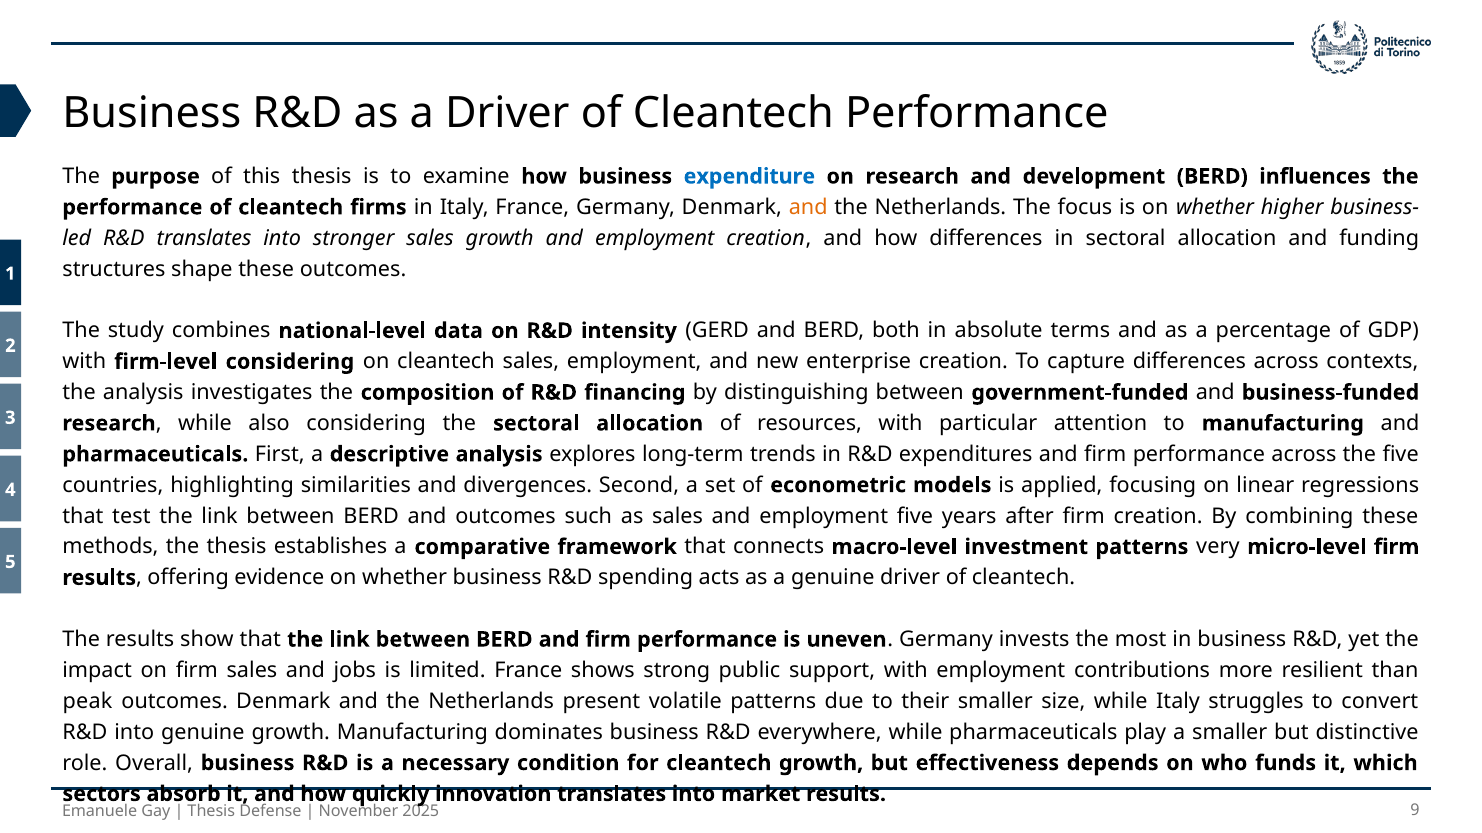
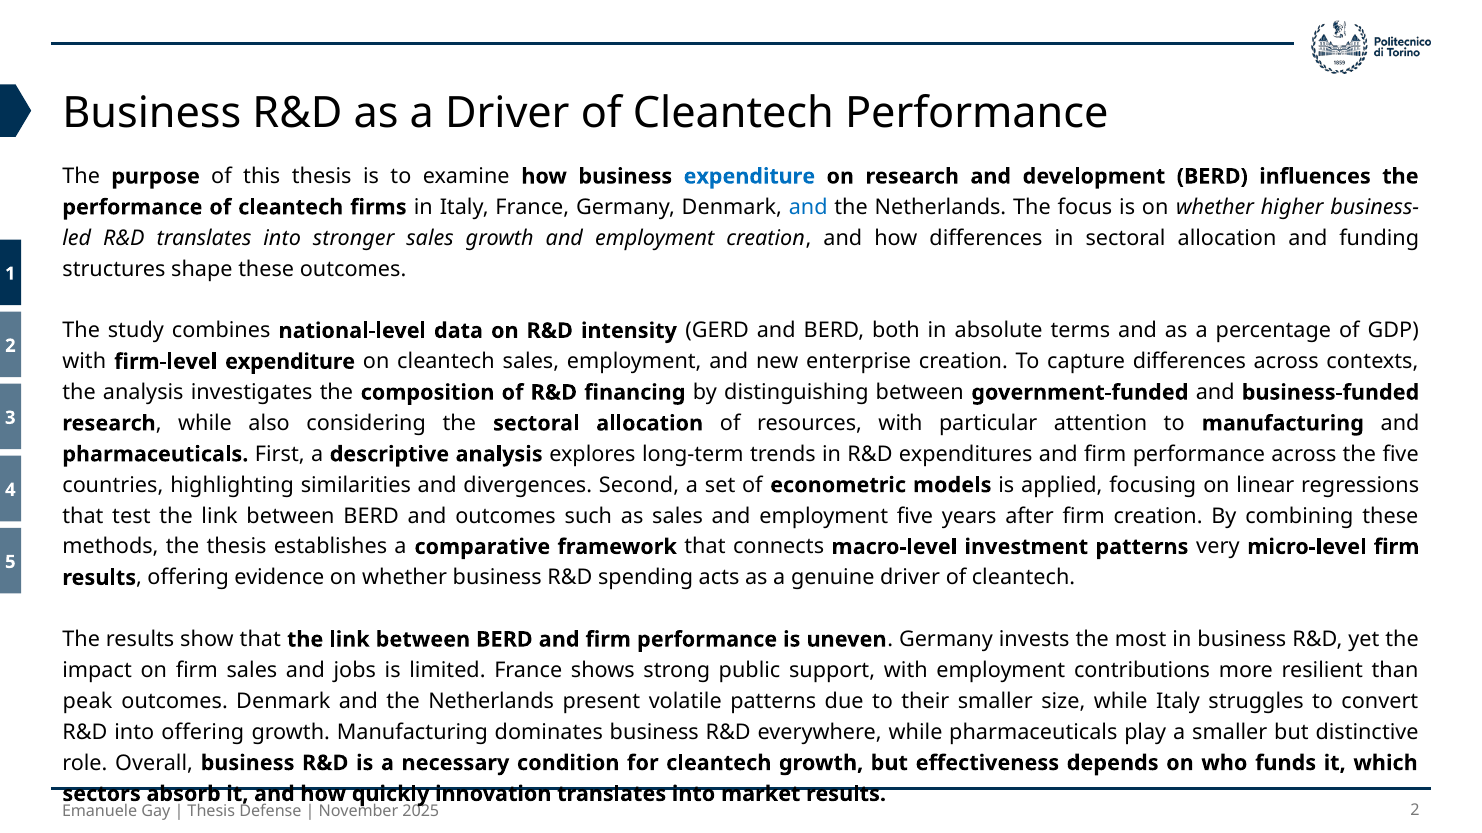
and at (808, 207) colour: orange -> blue
firm-level considering: considering -> expenditure
into genuine: genuine -> offering
9 at (1415, 811): 9 -> 2
